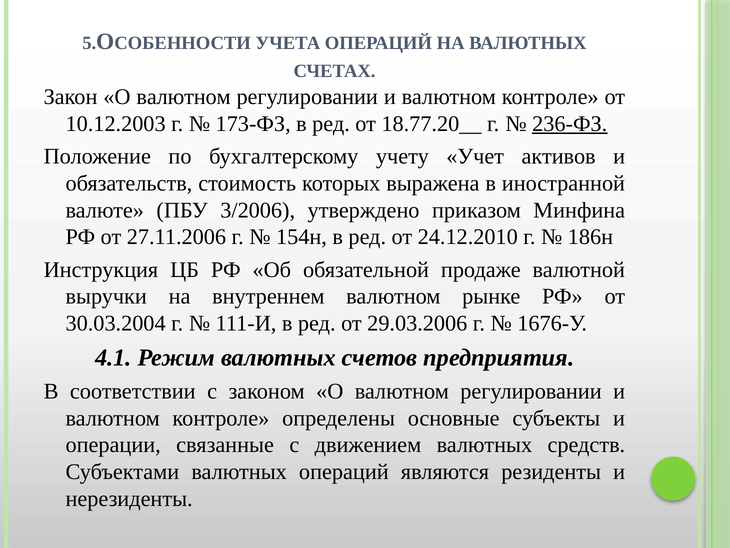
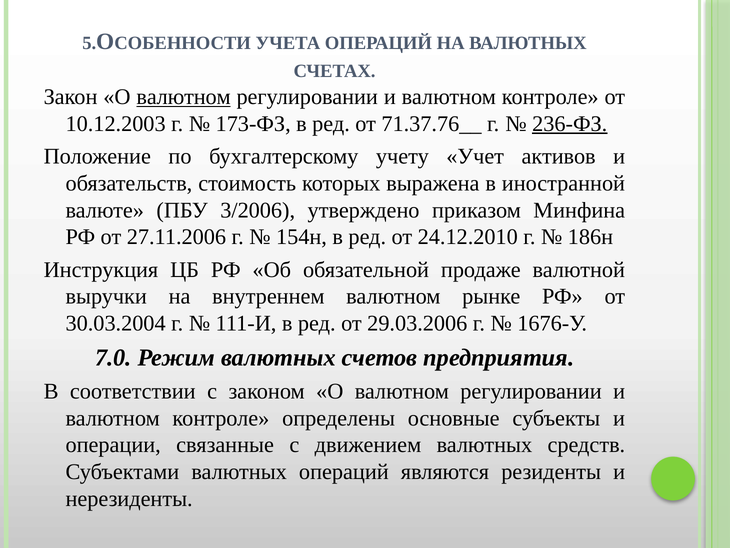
валютном at (184, 97) underline: none -> present
18.77.20__: 18.77.20__ -> 71.37.76__
4.1: 4.1 -> 7.0
